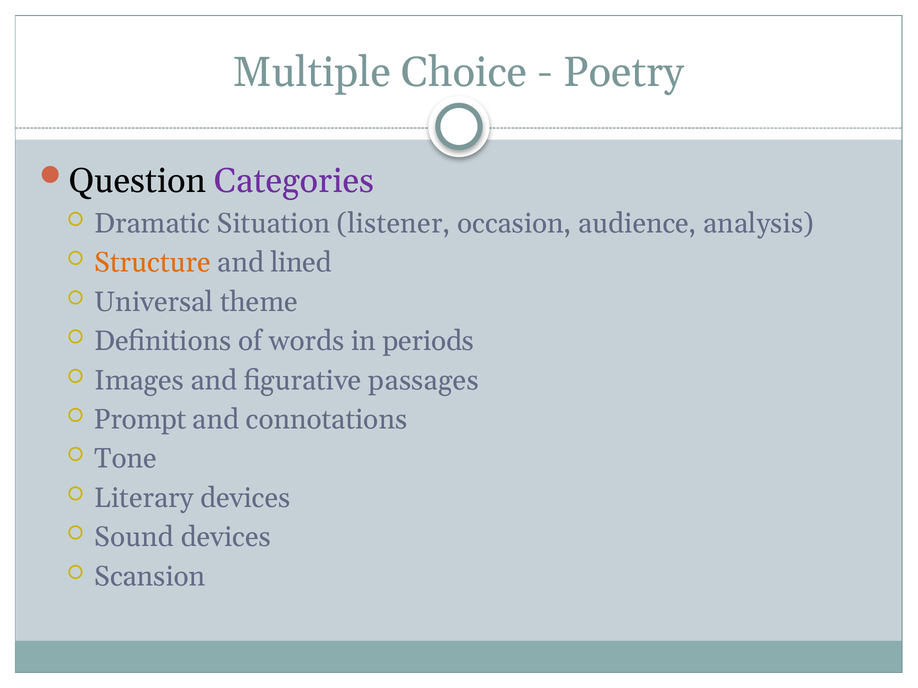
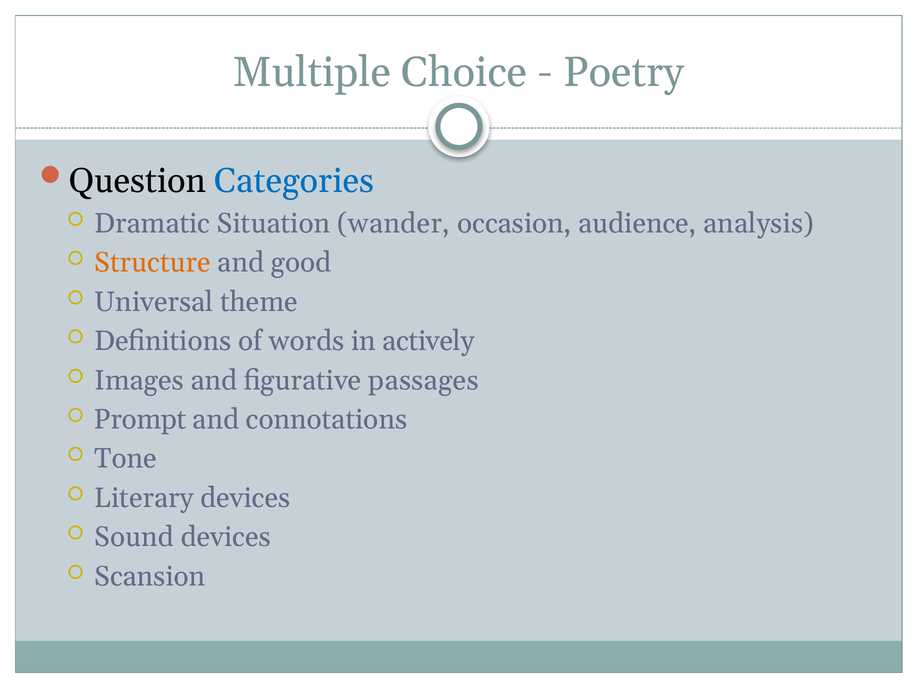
Categories colour: purple -> blue
listener: listener -> wander
lined: lined -> good
periods: periods -> actively
